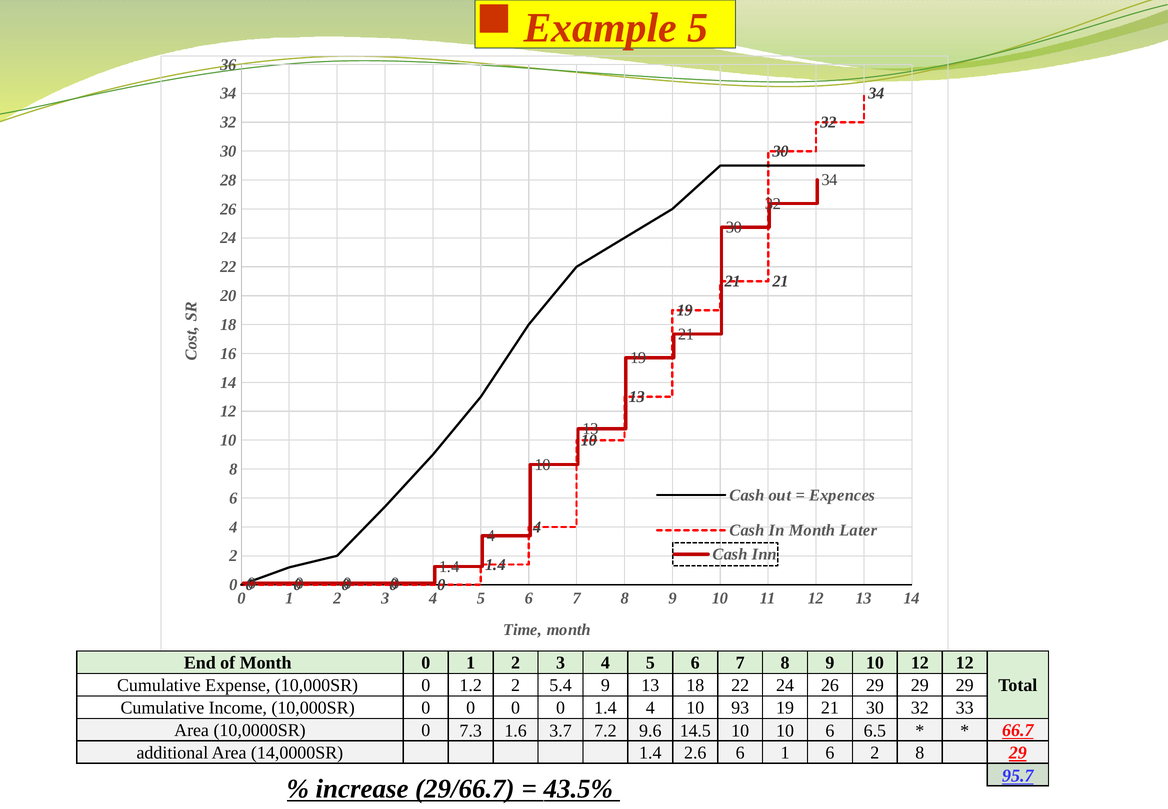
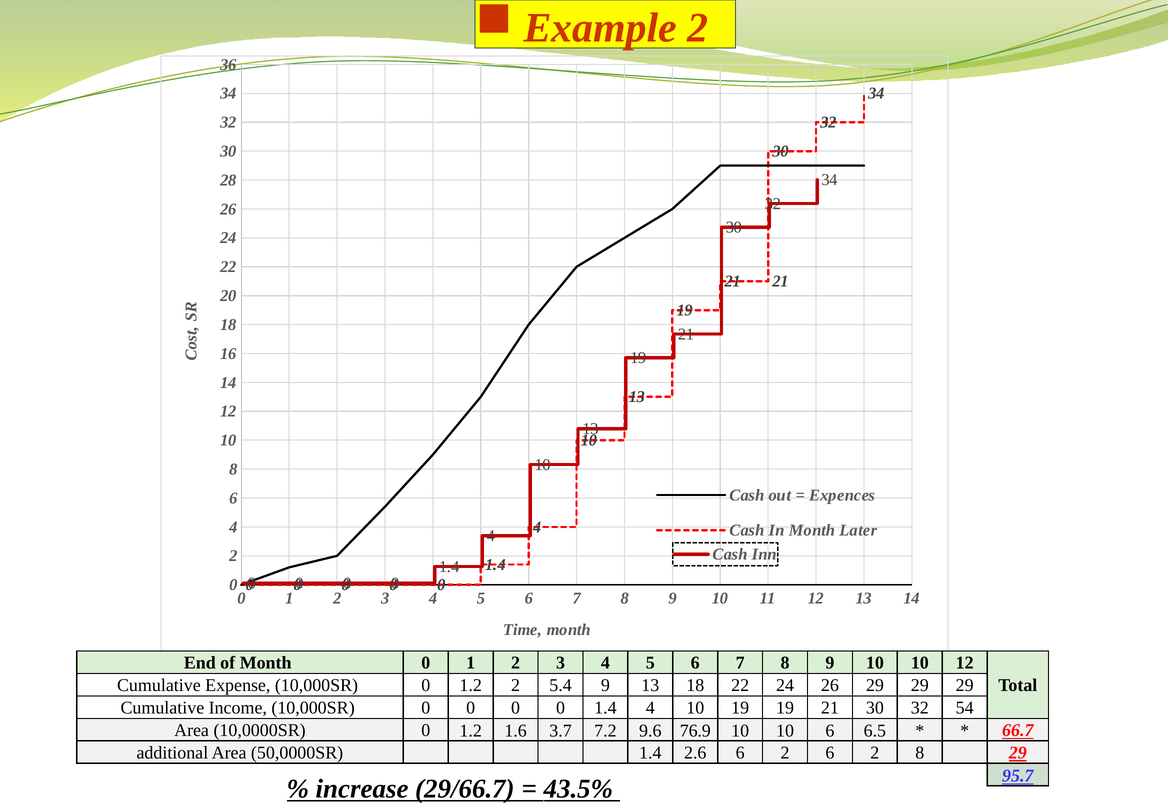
Example 5: 5 -> 2
9 10 12: 12 -> 10
10 93: 93 -> 19
33: 33 -> 54
10,0000SR 0 7.3: 7.3 -> 1.2
14.5: 14.5 -> 76.9
14,0000SR: 14,0000SR -> 50,0000SR
2.6 6 1: 1 -> 2
